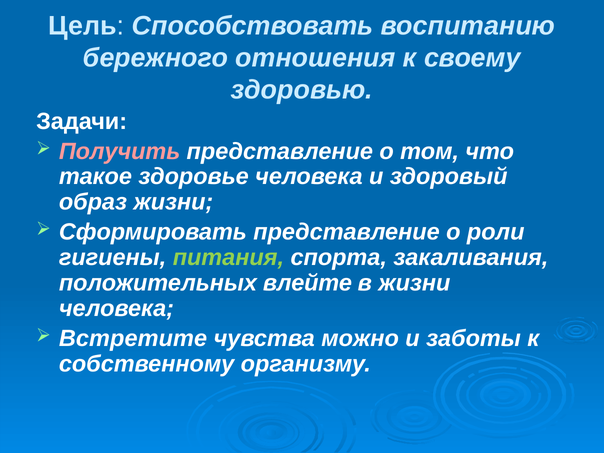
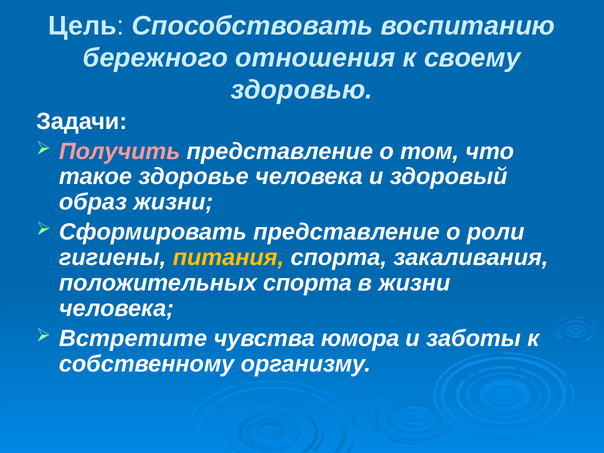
питания colour: light green -> yellow
положительных влейте: влейте -> спорта
можно: можно -> юмора
